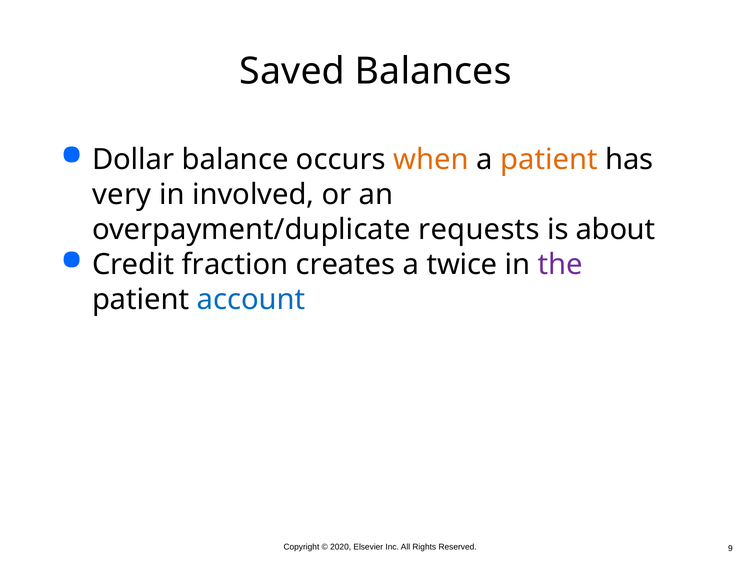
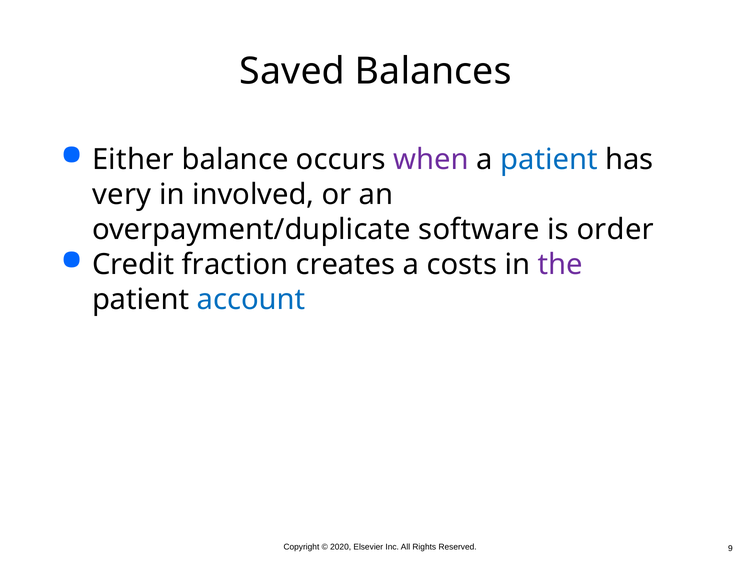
Dollar: Dollar -> Either
when colour: orange -> purple
patient at (549, 160) colour: orange -> blue
requests: requests -> software
about: about -> order
twice: twice -> costs
